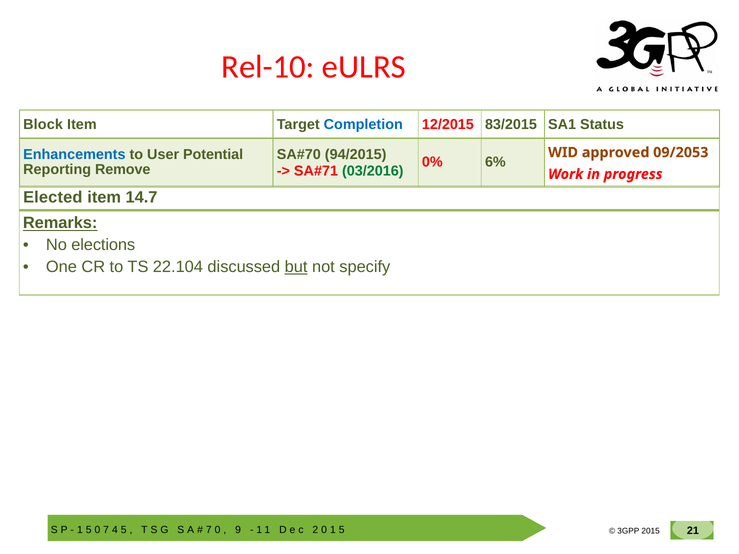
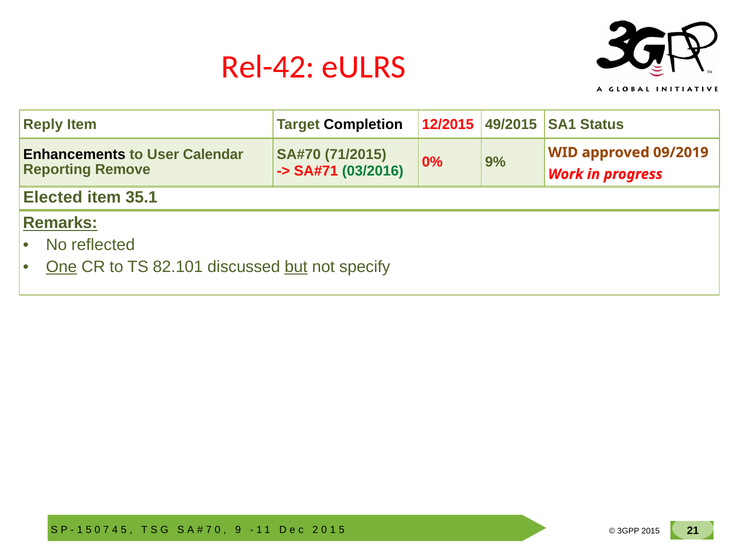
Rel-10: Rel-10 -> Rel-42
Block: Block -> Reply
Completion colour: blue -> black
83/2015: 83/2015 -> 49/2015
94/2015: 94/2015 -> 71/2015
Enhancements colour: blue -> black
Potential: Potential -> Calendar
6%: 6% -> 9%
09/2053: 09/2053 -> 09/2019
14.7: 14.7 -> 35.1
elections: elections -> reflected
One underline: none -> present
22.104: 22.104 -> 82.101
